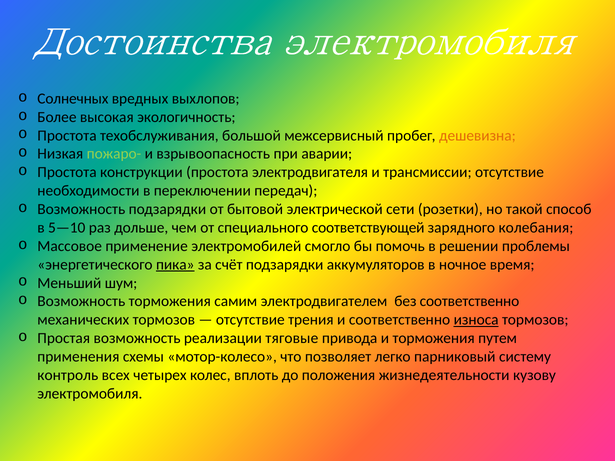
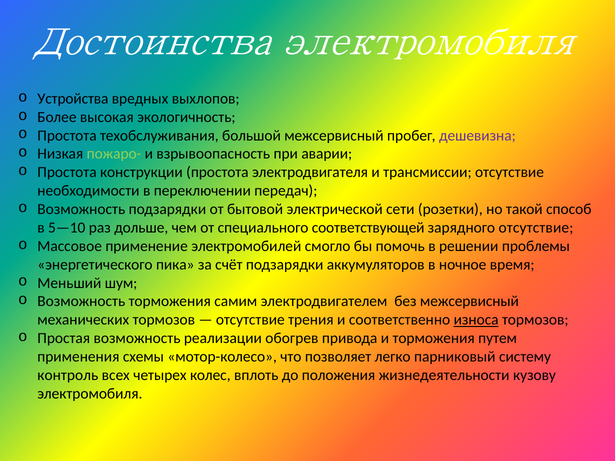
Солнечных: Солнечных -> Устройства
дешевизна colour: orange -> purple
зарядного колебания: колебания -> отсутствие
пика underline: present -> none
без соответственно: соответственно -> межсервисный
тяговые: тяговые -> обогрев
